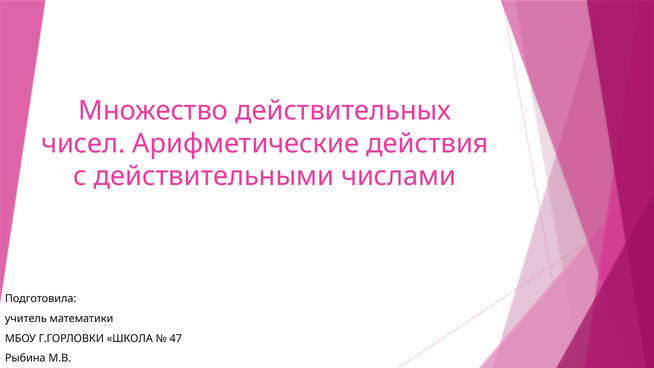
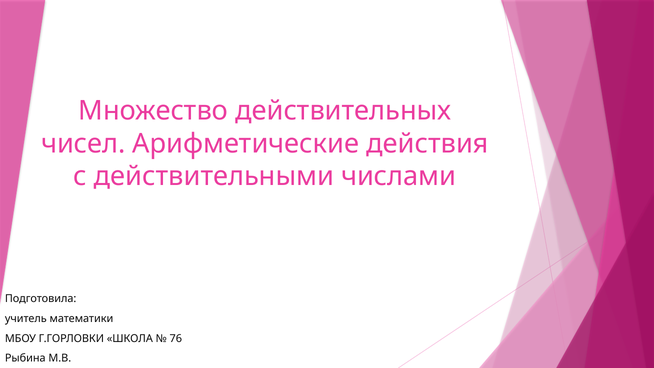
47: 47 -> 76
